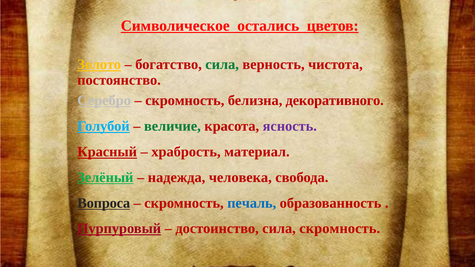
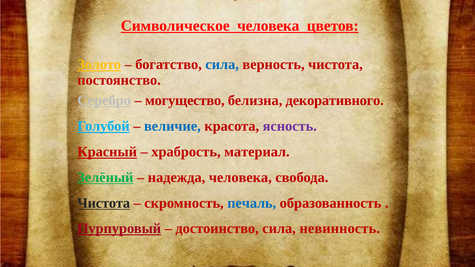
Символическое остались: остались -> человека
сила at (222, 65) colour: green -> blue
скромность at (185, 100): скромность -> могущество
величие colour: green -> blue
Вопроса at (104, 203): Вопроса -> Чистота
сила скромность: скромность -> невинность
